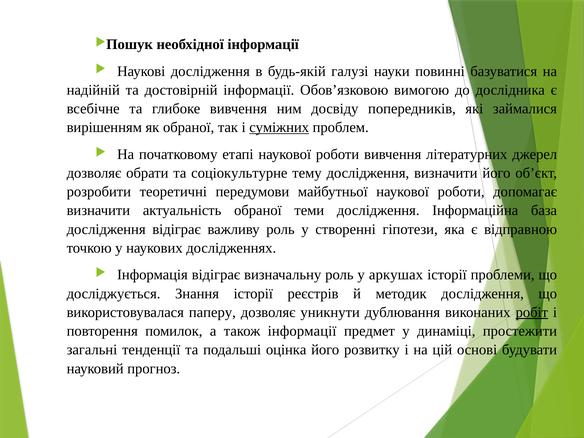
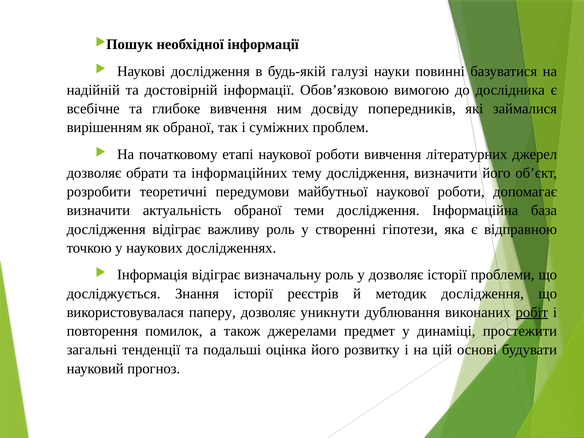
суміжних underline: present -> none
соціокультурне: соціокультурне -> інформаційних
у аркушах: аркушах -> дозволяє
також інформації: інформації -> джерелами
